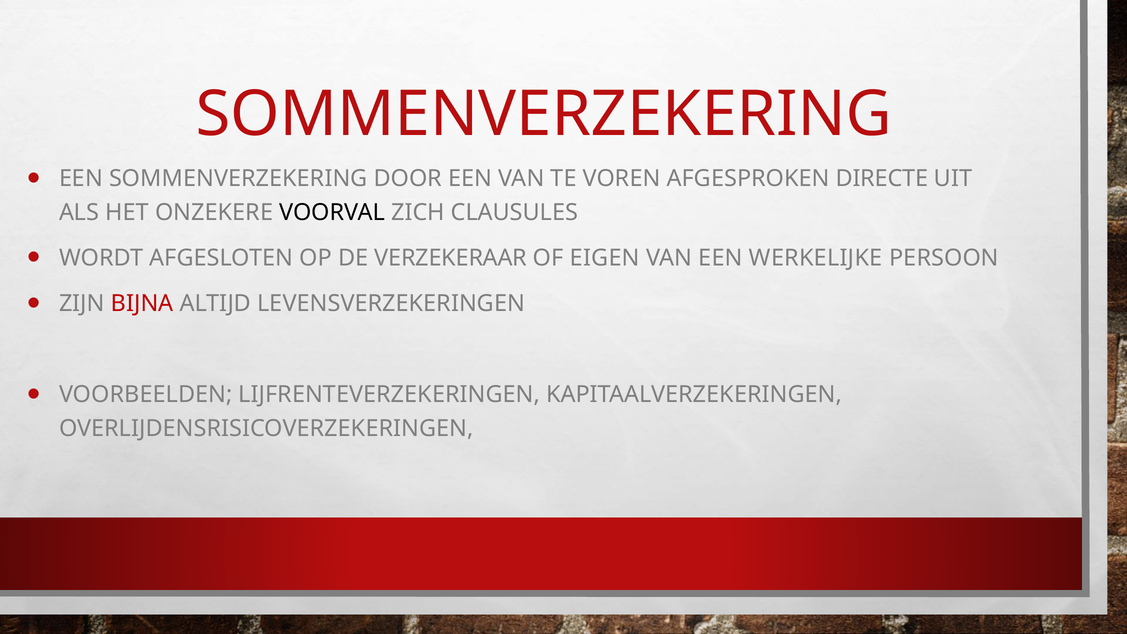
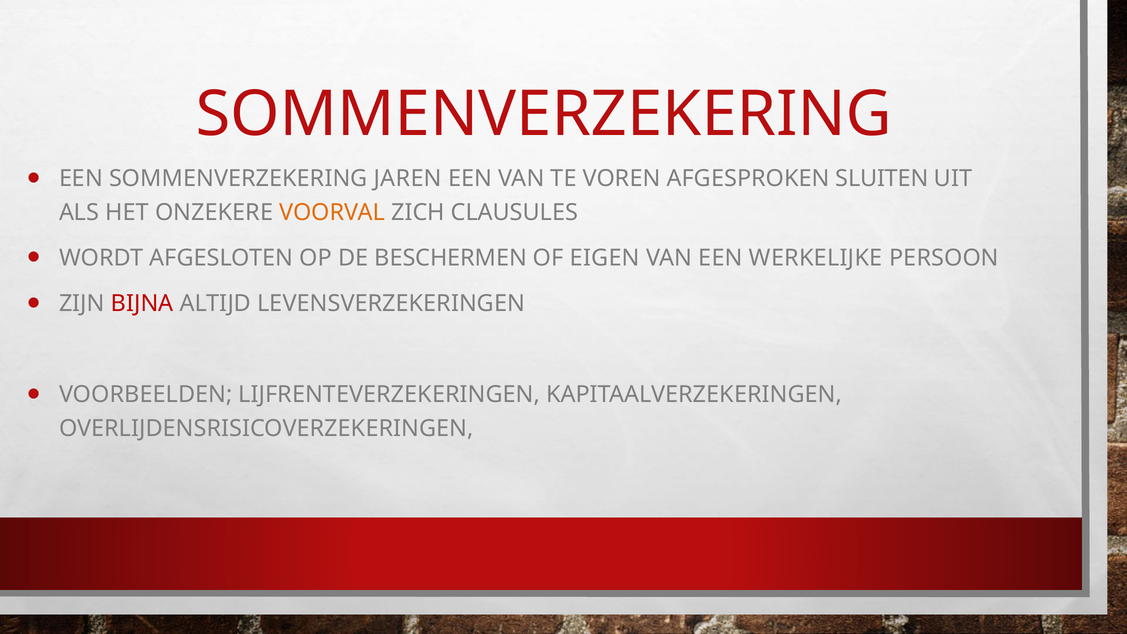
DOOR: DOOR -> JAREN
DIRECTE: DIRECTE -> SLUITEN
VOORVAL colour: black -> orange
VERZEKERAAR: VERZEKERAAR -> BESCHERMEN
